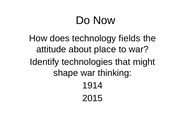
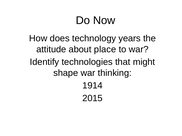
fields: fields -> years
